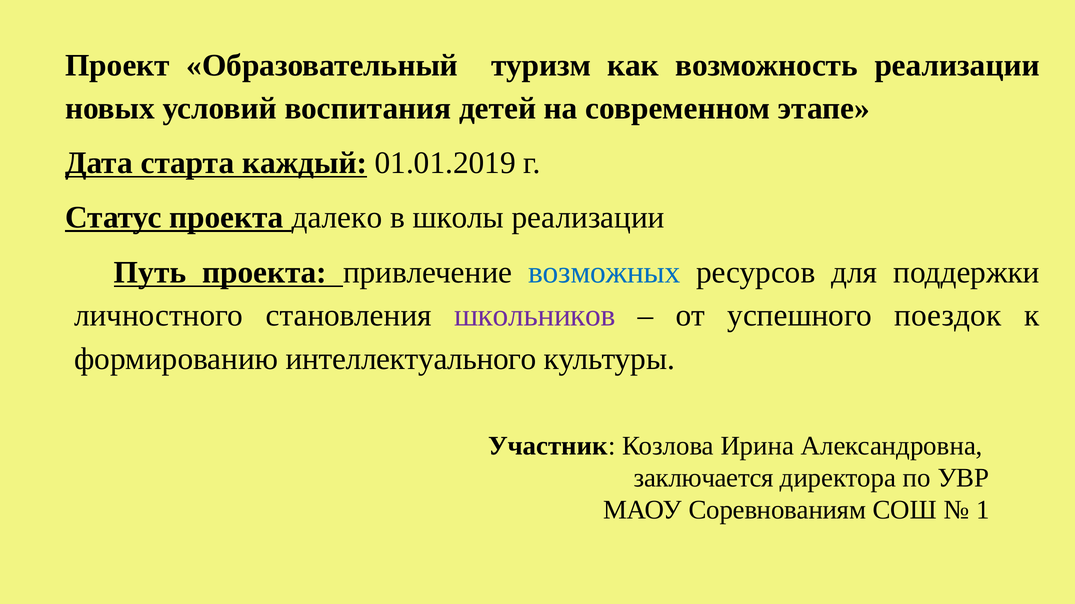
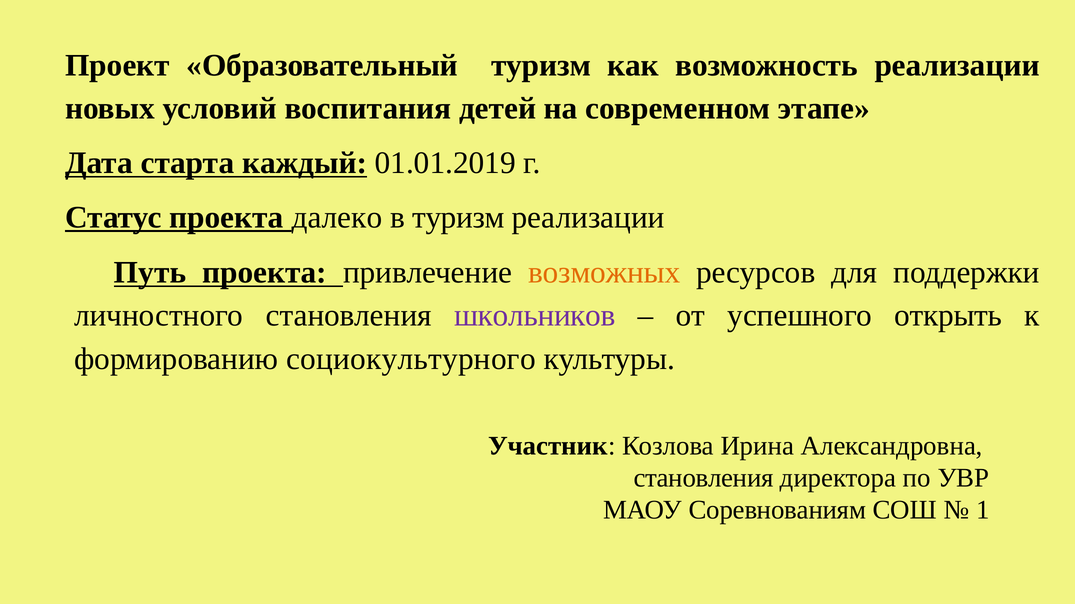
в школы: школы -> туризм
возможных colour: blue -> orange
поездок: поездок -> открыть
интеллектуального: интеллектуального -> социокультурного
заключается at (704, 478): заключается -> становления
